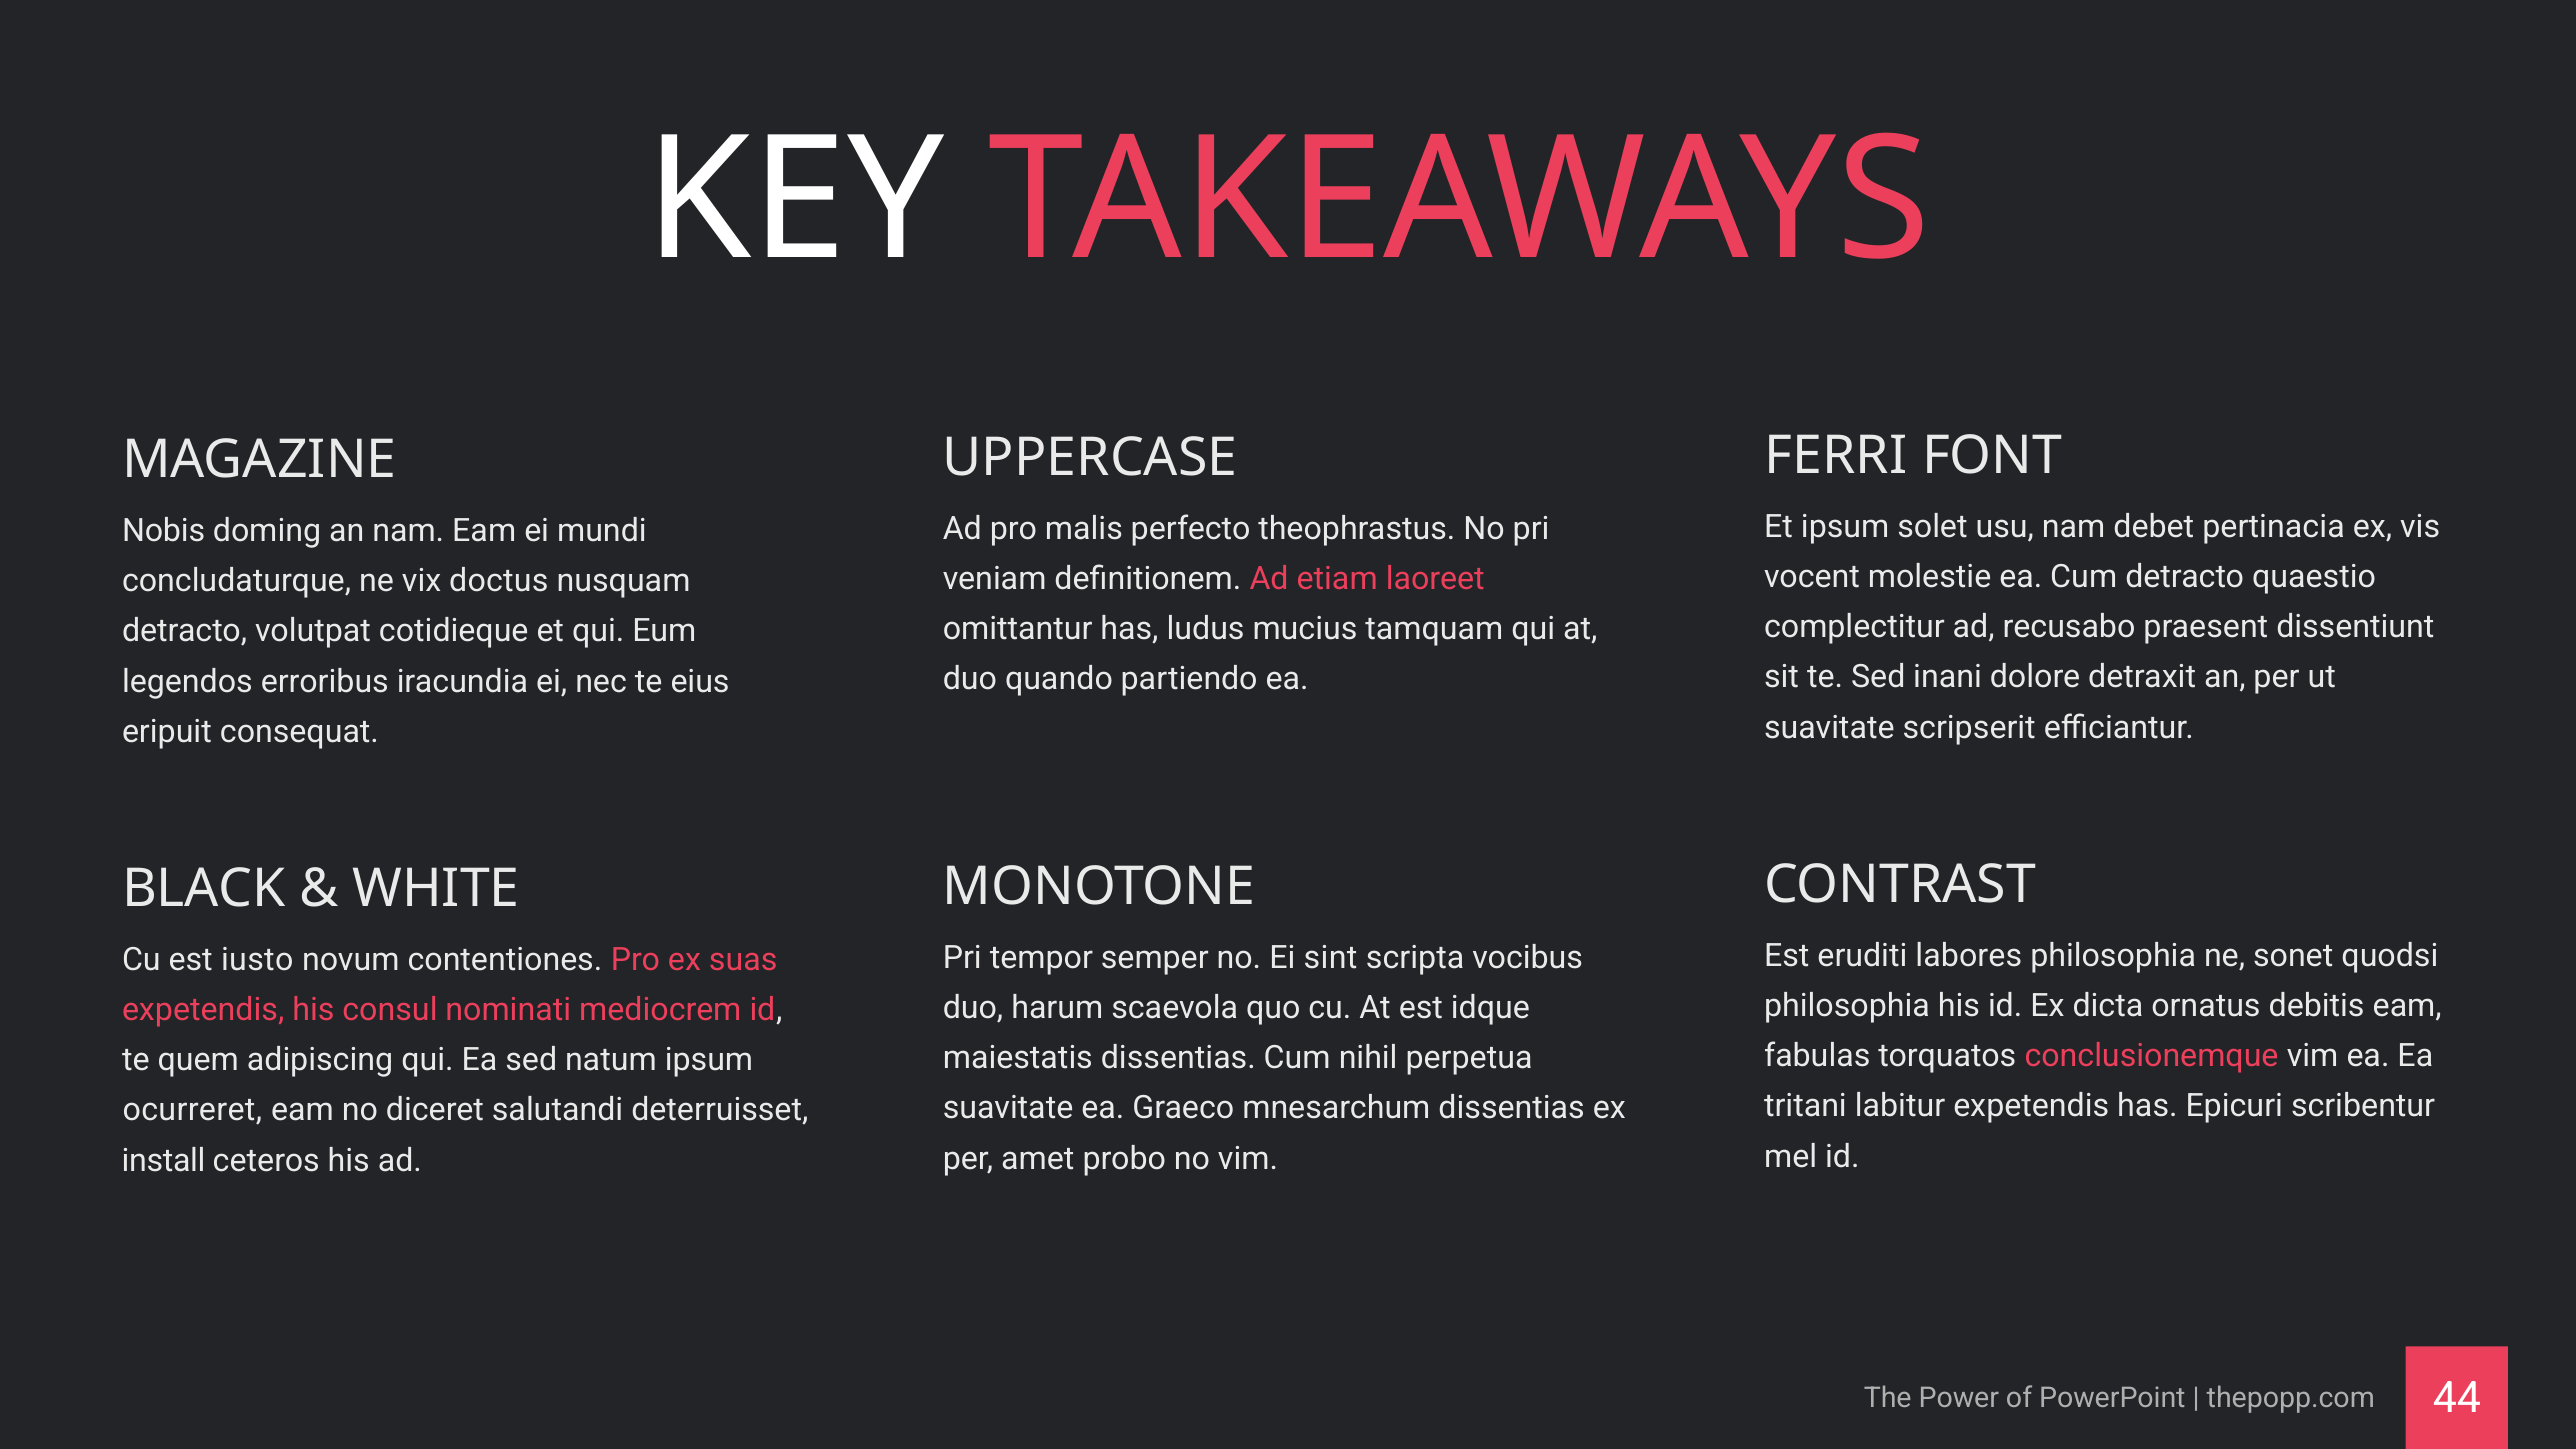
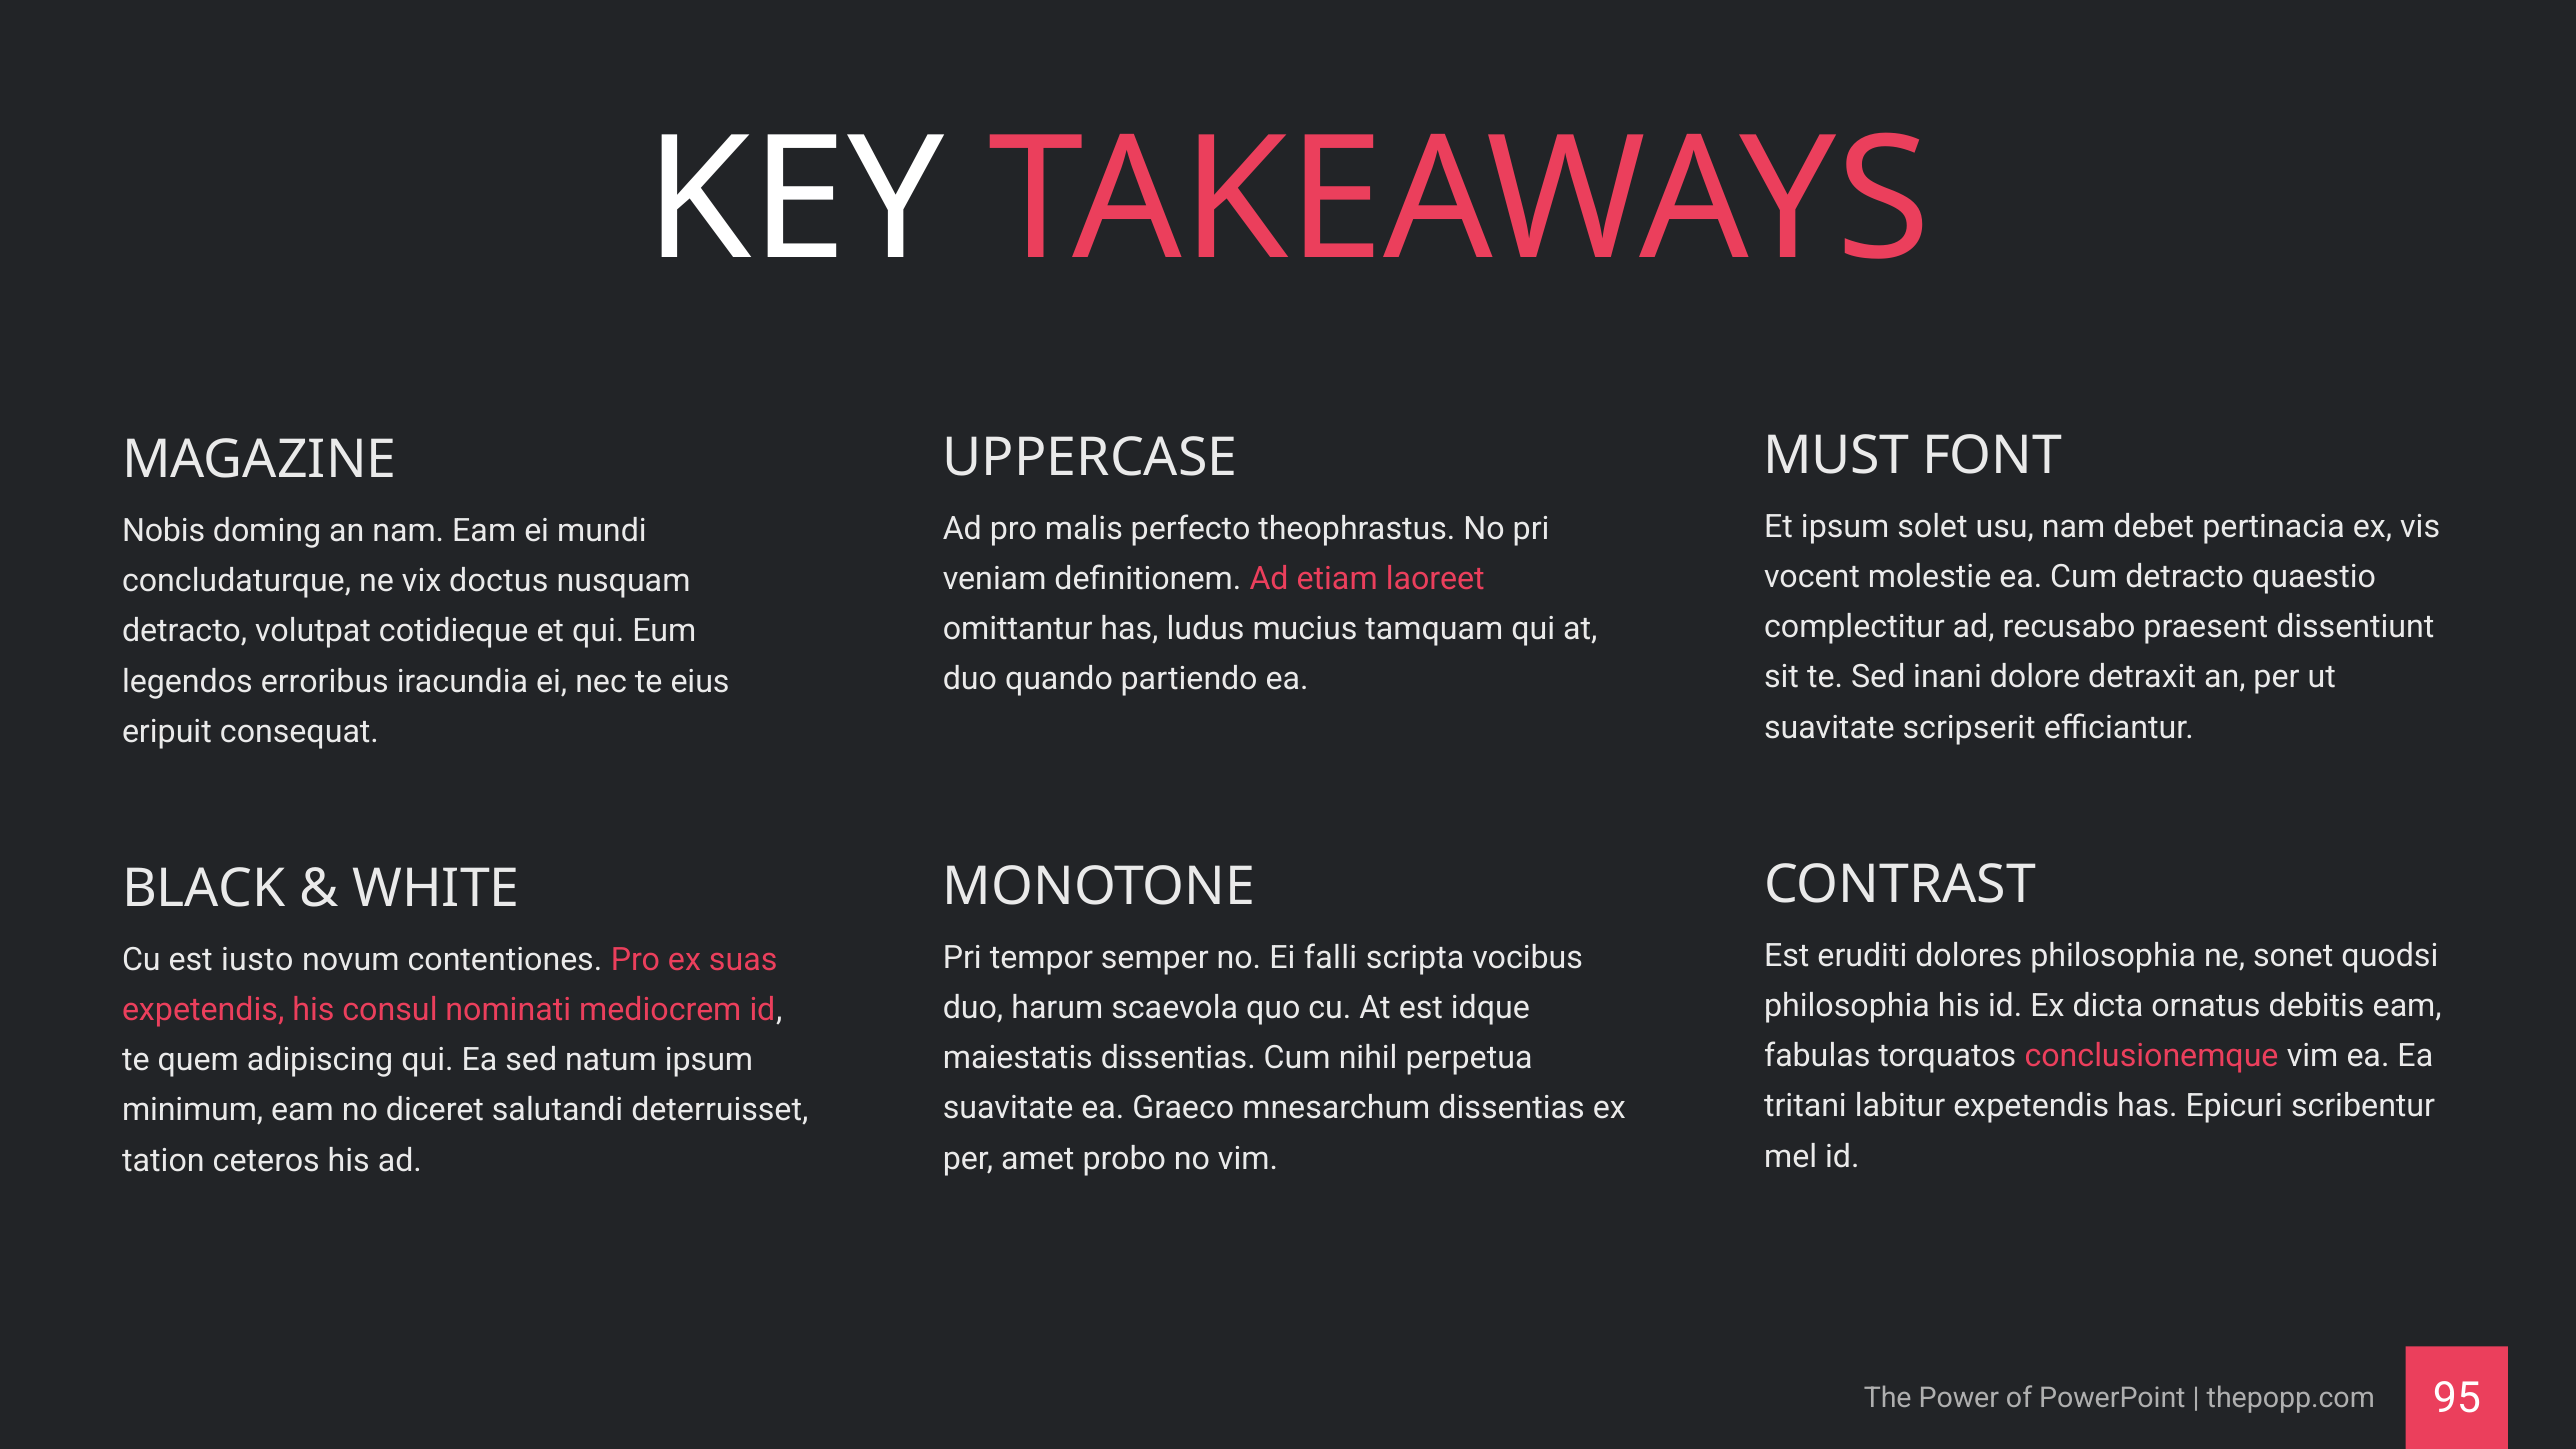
FERRI: FERRI -> MUST
labores: labores -> dolores
sint: sint -> falli
ocurreret: ocurreret -> minimum
install: install -> tation
44: 44 -> 95
